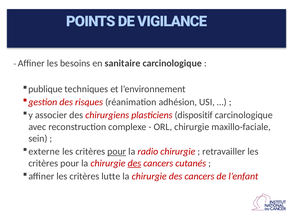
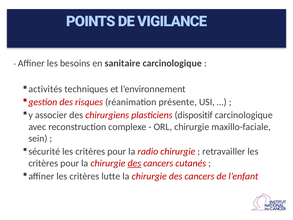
publique: publique -> activités
adhésion: adhésion -> présente
externe: externe -> sécurité
pour at (117, 151) underline: present -> none
